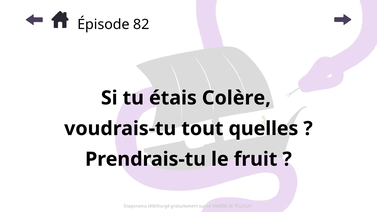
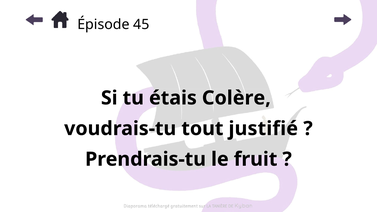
82: 82 -> 45
quelles: quelles -> justifié
